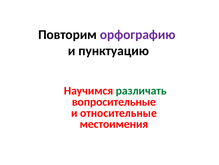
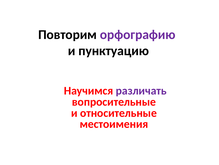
различать colour: green -> purple
